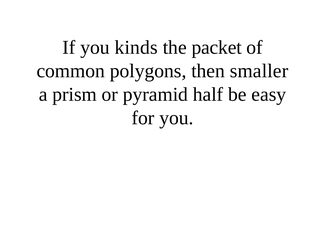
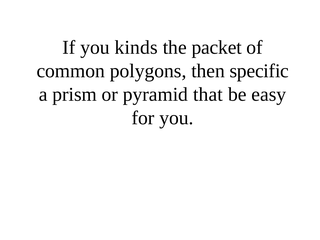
smaller: smaller -> specific
half: half -> that
